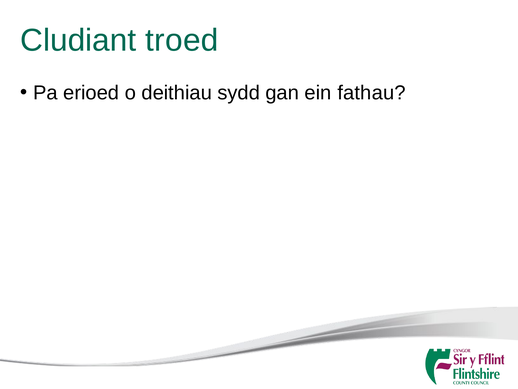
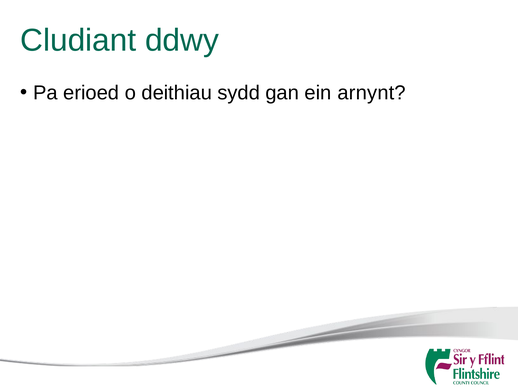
troed: troed -> ddwy
fathau: fathau -> arnynt
